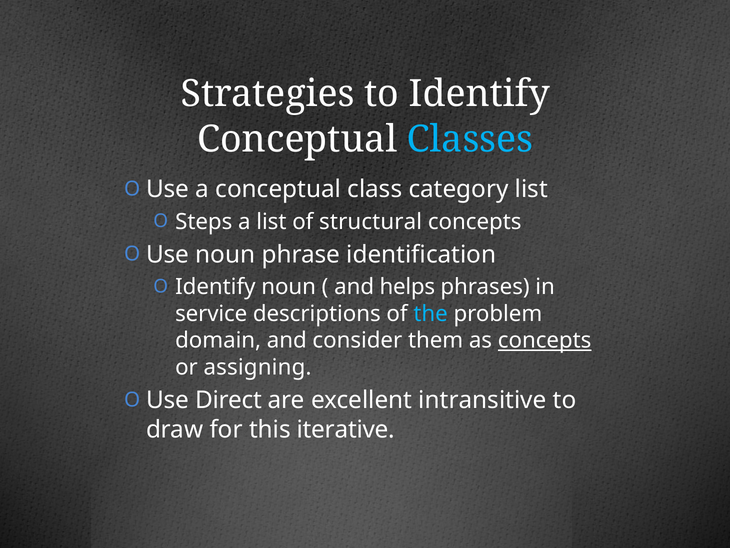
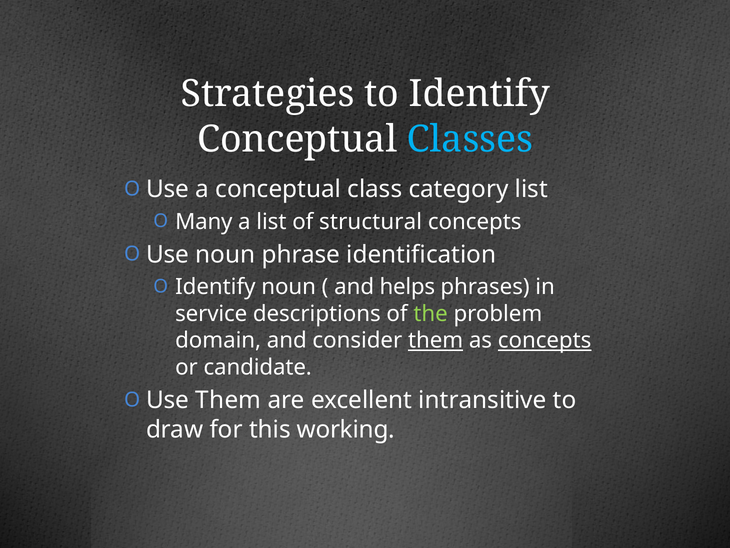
Steps: Steps -> Many
the colour: light blue -> light green
them at (436, 340) underline: none -> present
assigning: assigning -> candidate
Use Direct: Direct -> Them
iterative: iterative -> working
